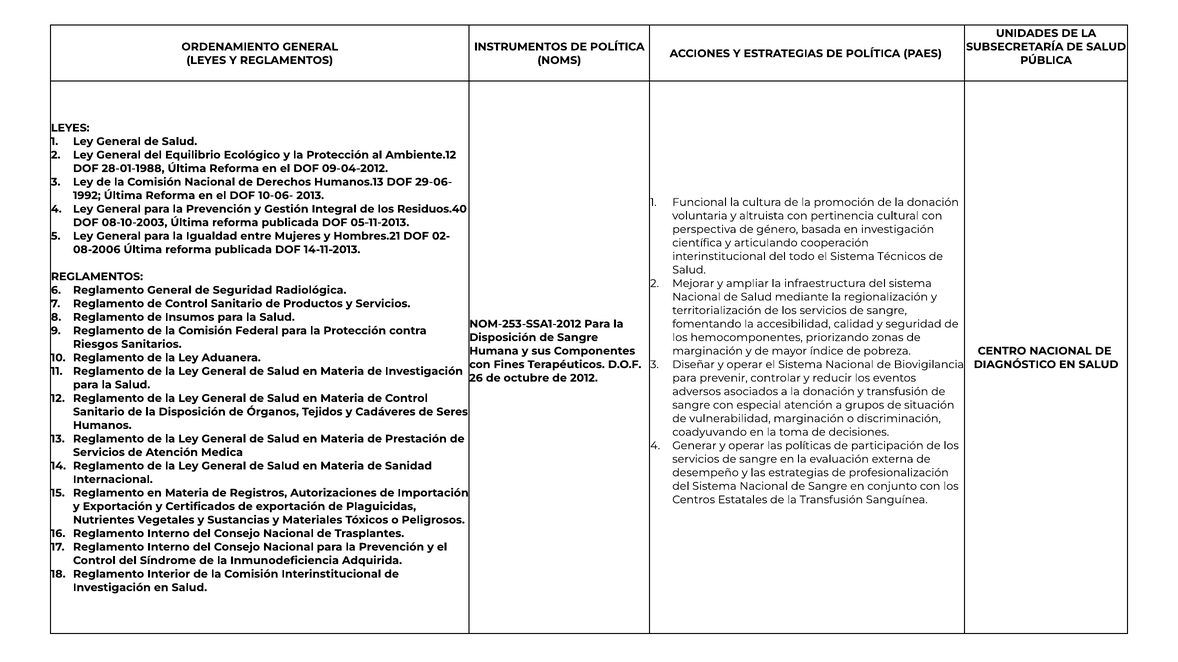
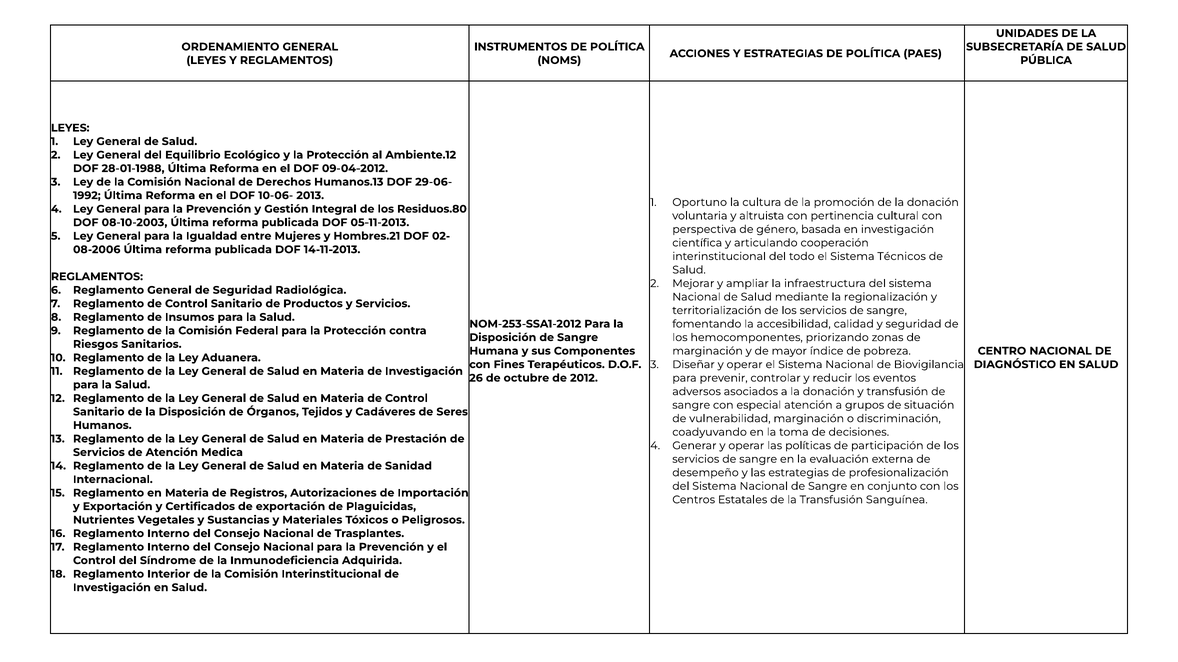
Funcional: Funcional -> Oportuno
Residuos.40: Residuos.40 -> Residuos.80
